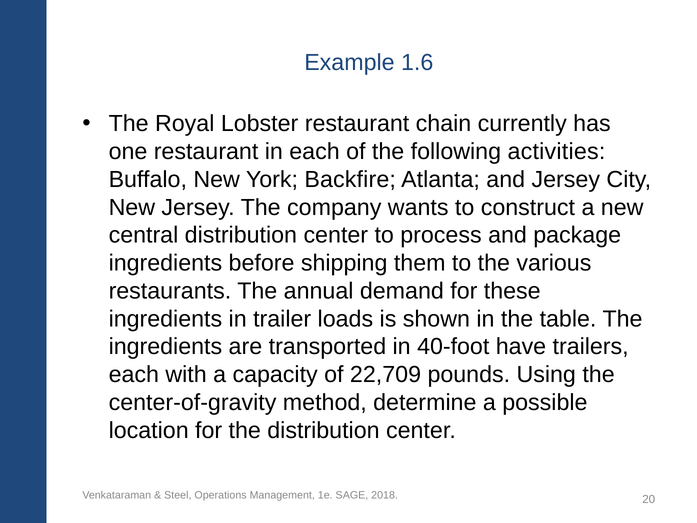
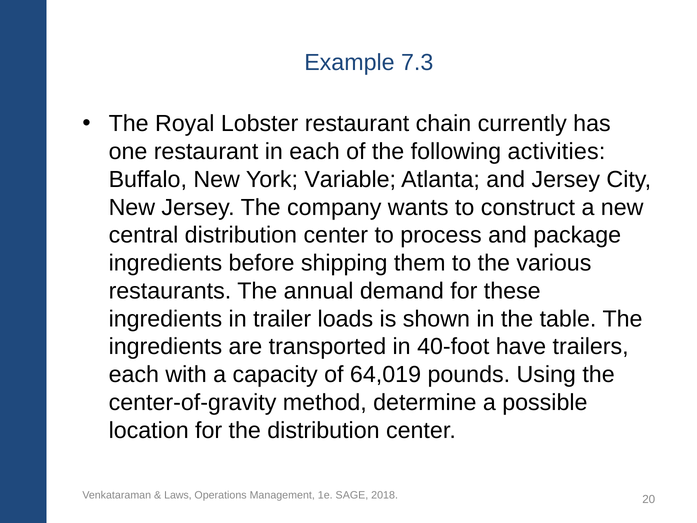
1.6: 1.6 -> 7.3
Backfire: Backfire -> Variable
22,709: 22,709 -> 64,019
Steel: Steel -> Laws
